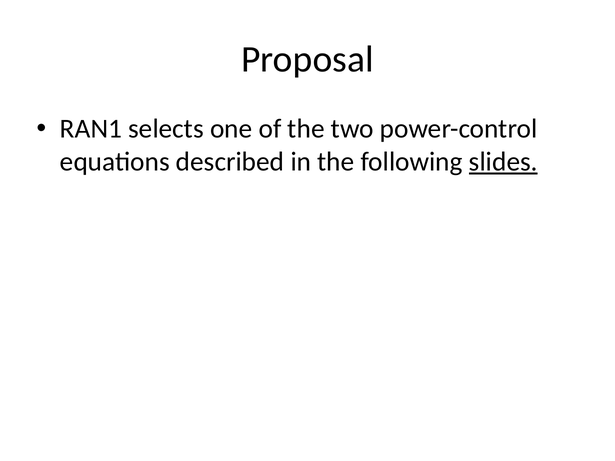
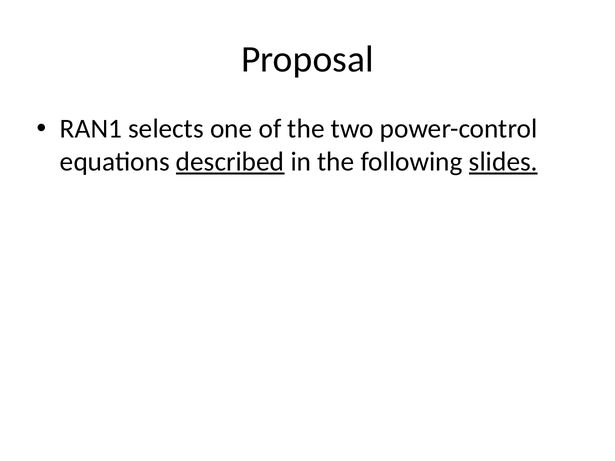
described underline: none -> present
